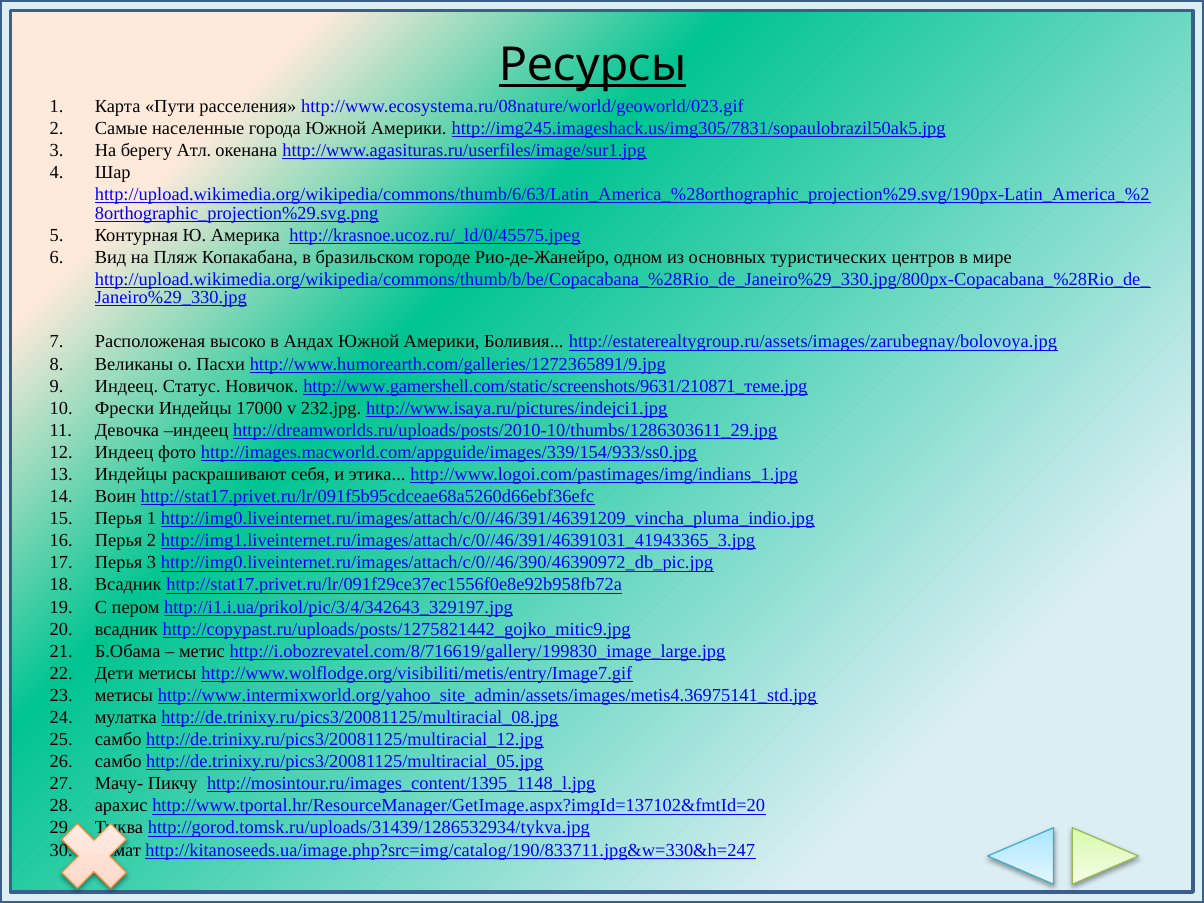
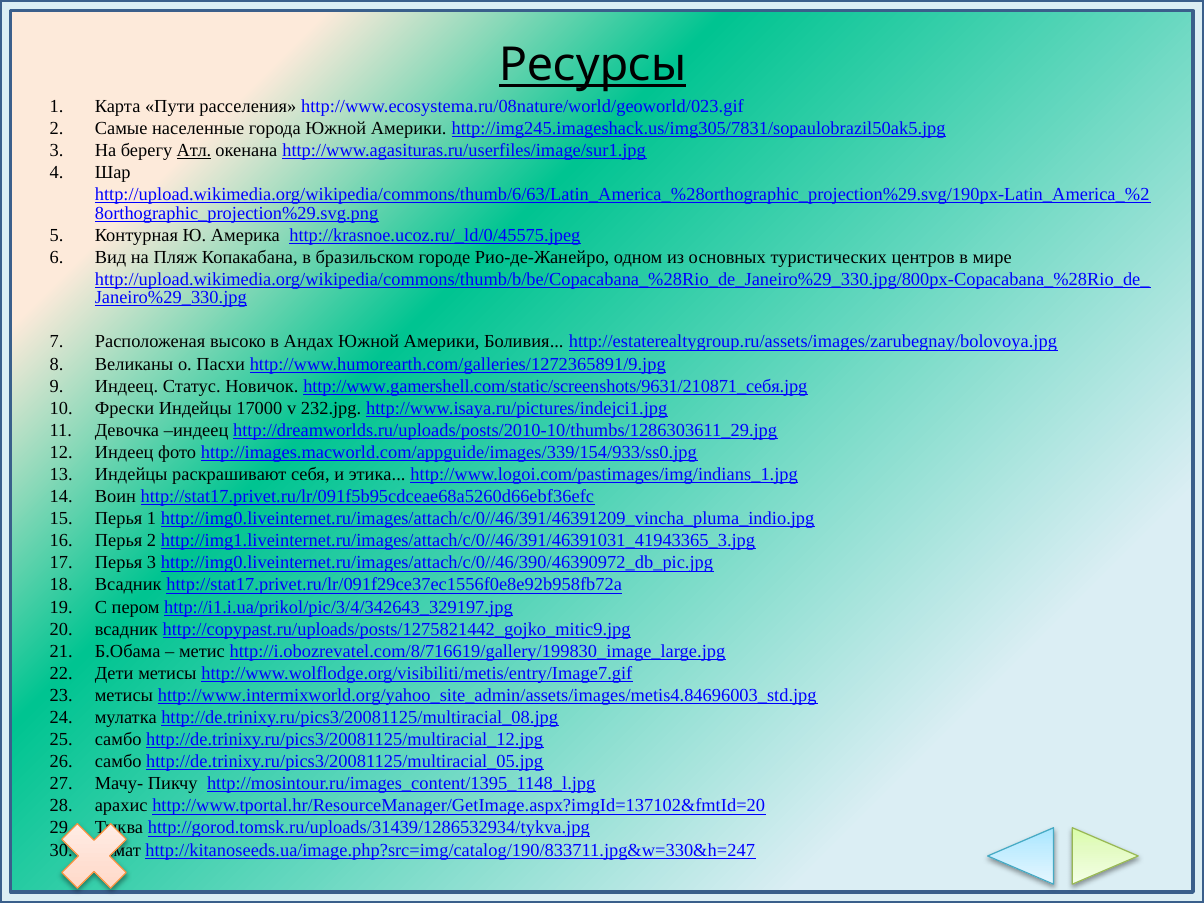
Атл underline: none -> present
http://www.gamershell.com/static/screenshots/9631/210871_теме.jpg: http://www.gamershell.com/static/screenshots/9631/210871_теме.jpg -> http://www.gamershell.com/static/screenshots/9631/210871_себя.jpg
http://www.intermixworld.org/yahoo_site_admin/assets/images/metis4.36975141_std.jpg: http://www.intermixworld.org/yahoo_site_admin/assets/images/metis4.36975141_std.jpg -> http://www.intermixworld.org/yahoo_site_admin/assets/images/metis4.84696003_std.jpg
